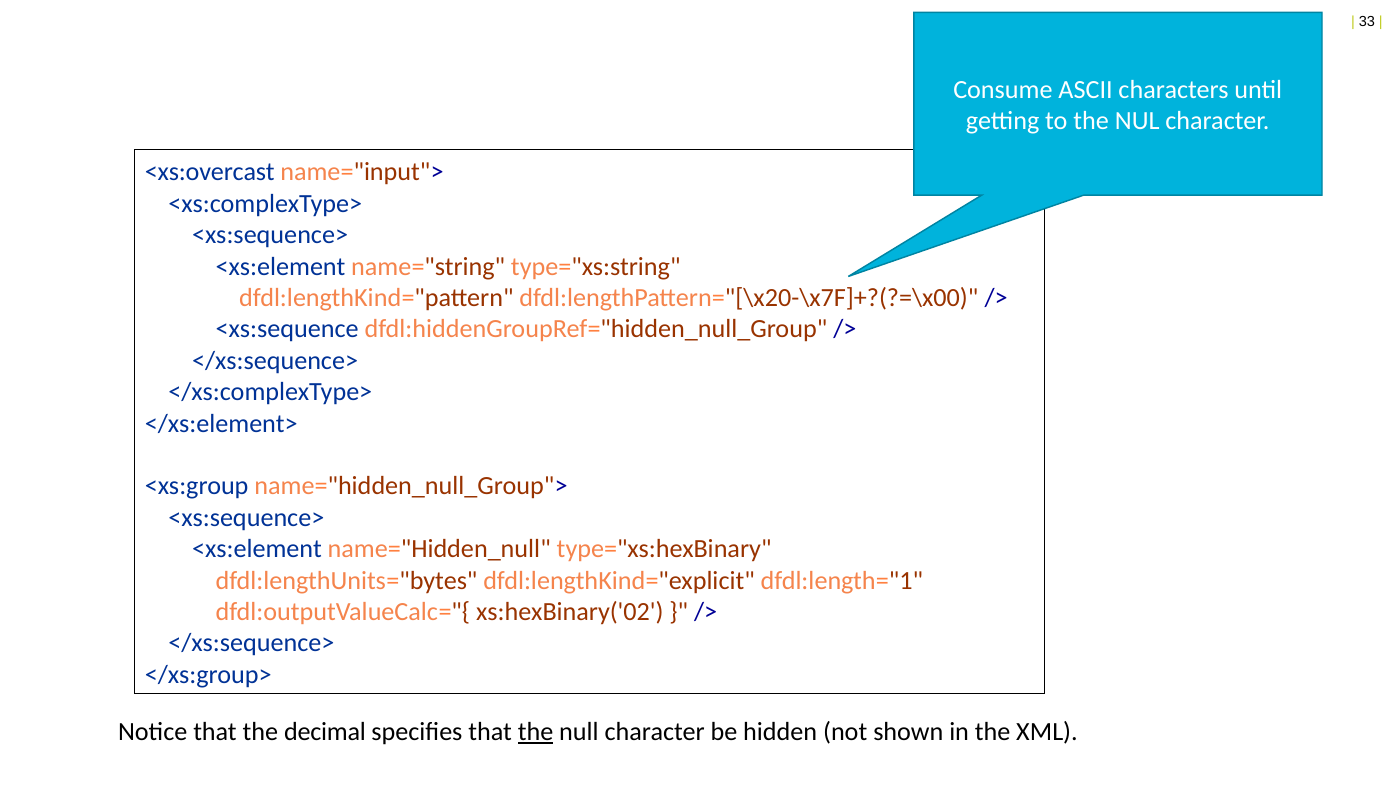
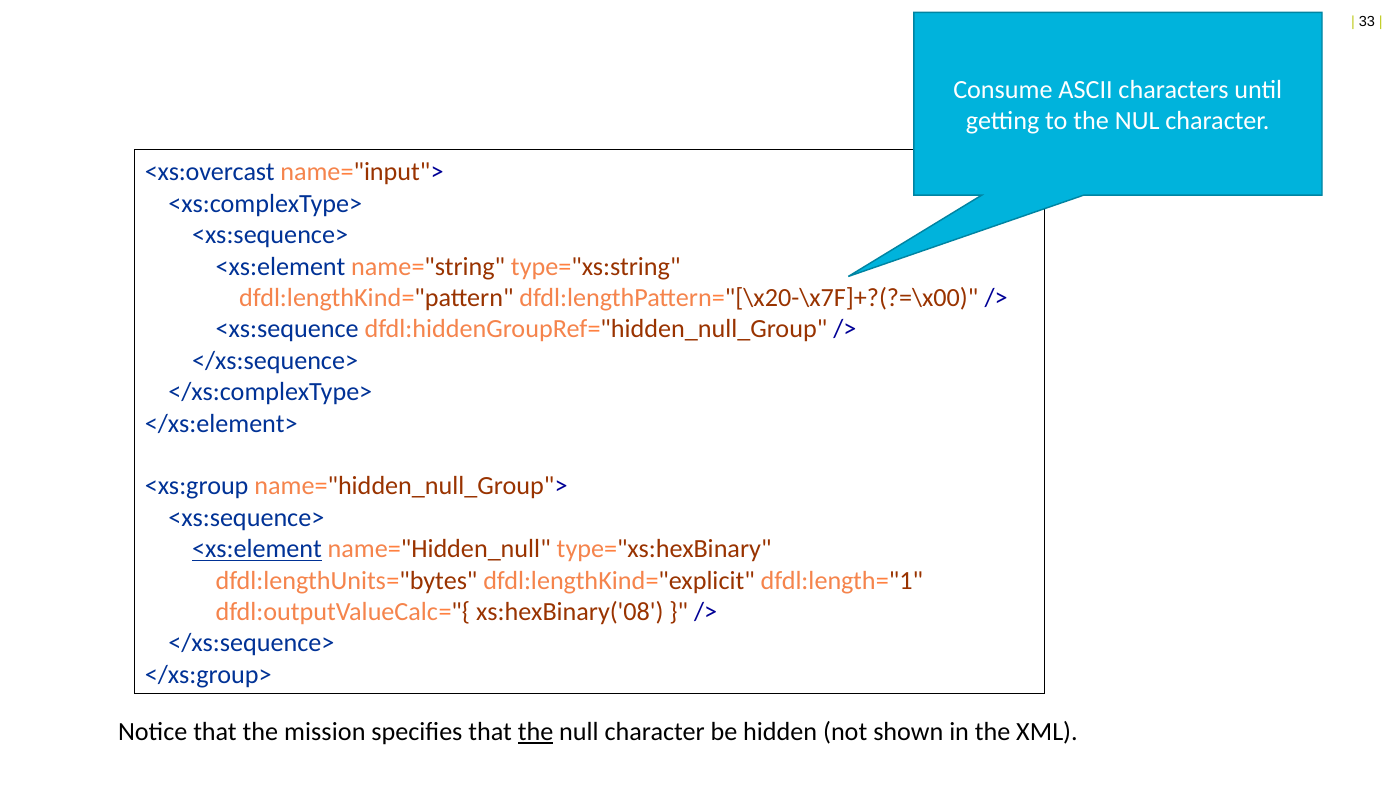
<xs:element at (257, 549) underline: none -> present
xs:hexBinary('02: xs:hexBinary('02 -> xs:hexBinary('08
decimal: decimal -> mission
